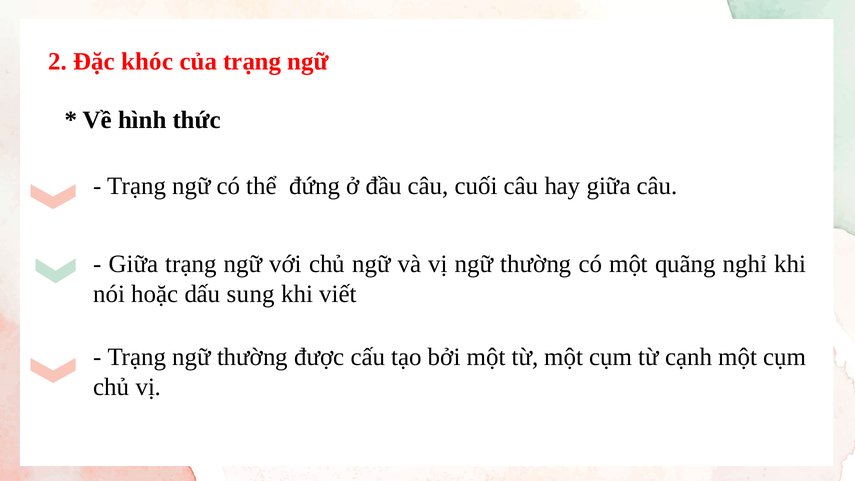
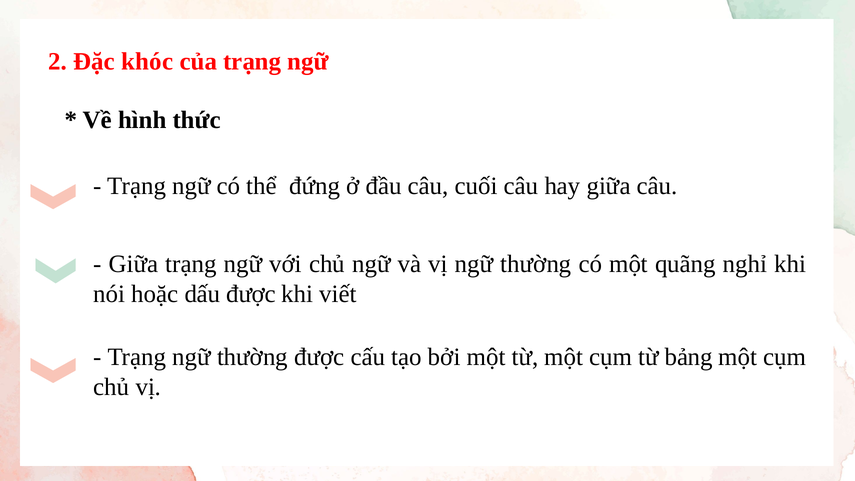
dấu sung: sung -> được
cạnh: cạnh -> bảng
